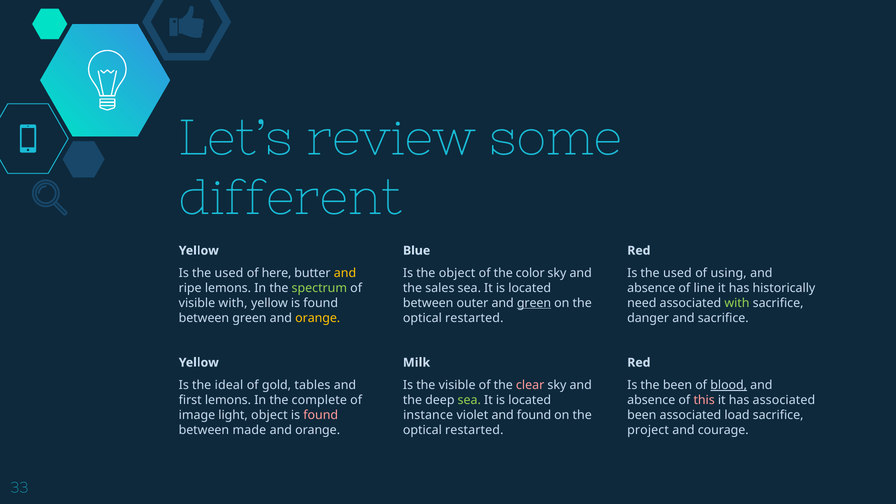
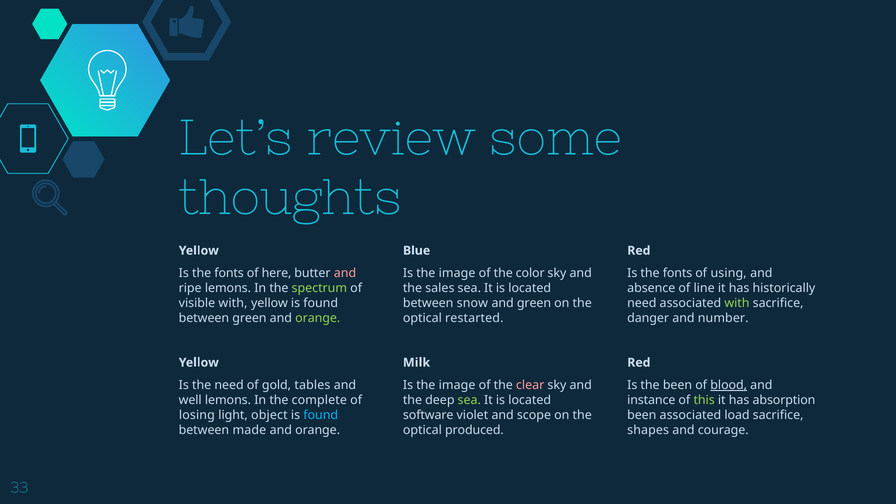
different: different -> thoughts
used at (229, 273): used -> fonts
and at (345, 273) colour: yellow -> pink
object at (457, 273): object -> image
used at (677, 273): used -> fonts
outer: outer -> snow
green at (534, 303) underline: present -> none
orange at (318, 318) colour: yellow -> light green
and sacrifice: sacrifice -> number
the ideal: ideal -> need
visible at (457, 385): visible -> image
first: first -> well
absence at (651, 400): absence -> instance
this colour: pink -> light green
has associated: associated -> absorption
image: image -> losing
found at (321, 415) colour: pink -> light blue
instance: instance -> software
and found: found -> scope
restarted at (474, 430): restarted -> produced
project: project -> shapes
